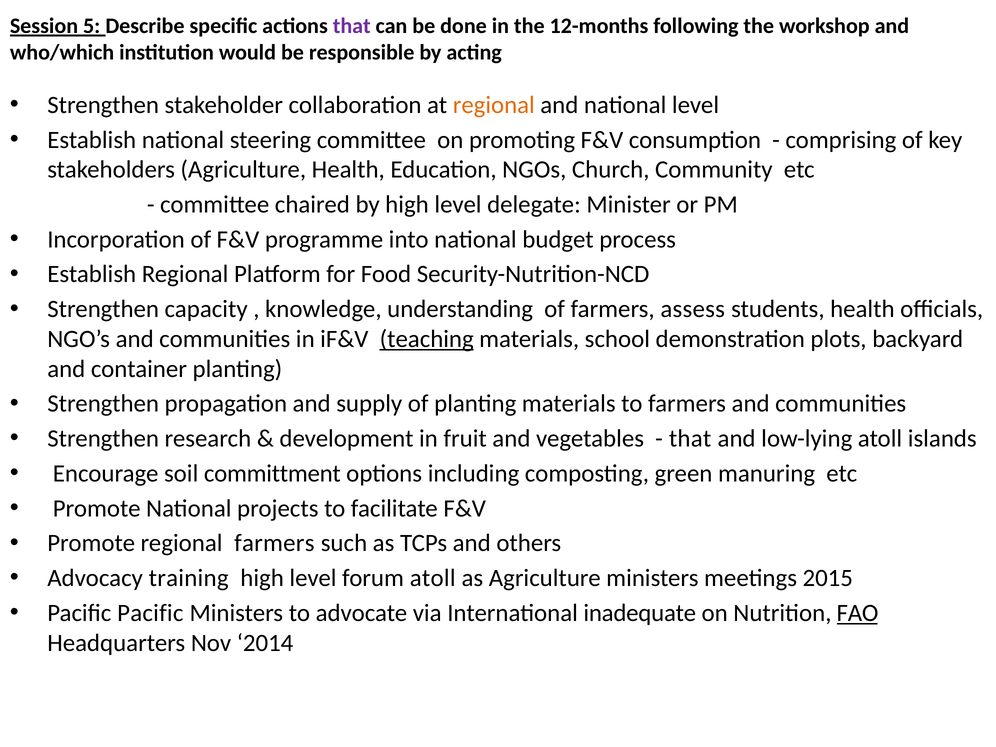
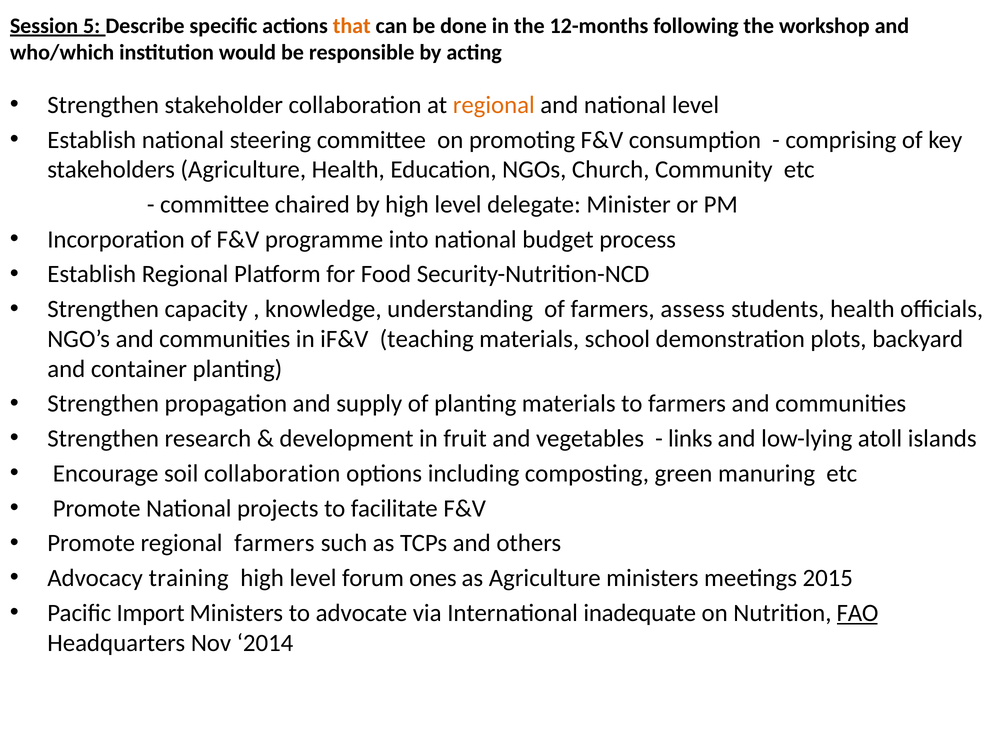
that at (352, 26) colour: purple -> orange
teaching underline: present -> none
that at (690, 439): that -> links
soil committment: committment -> collaboration
forum atoll: atoll -> ones
Pacific Pacific: Pacific -> Import
